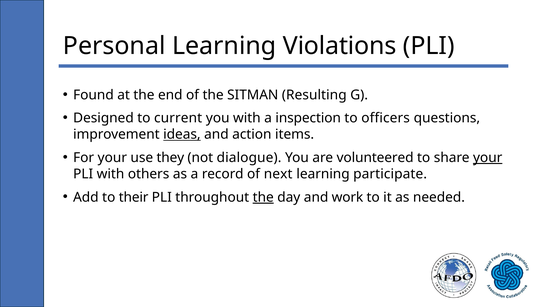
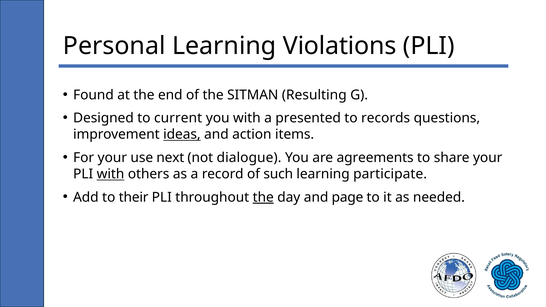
inspection: inspection -> presented
officers: officers -> records
they: they -> next
volunteered: volunteered -> agreements
your at (488, 158) underline: present -> none
with at (111, 174) underline: none -> present
next: next -> such
work: work -> page
